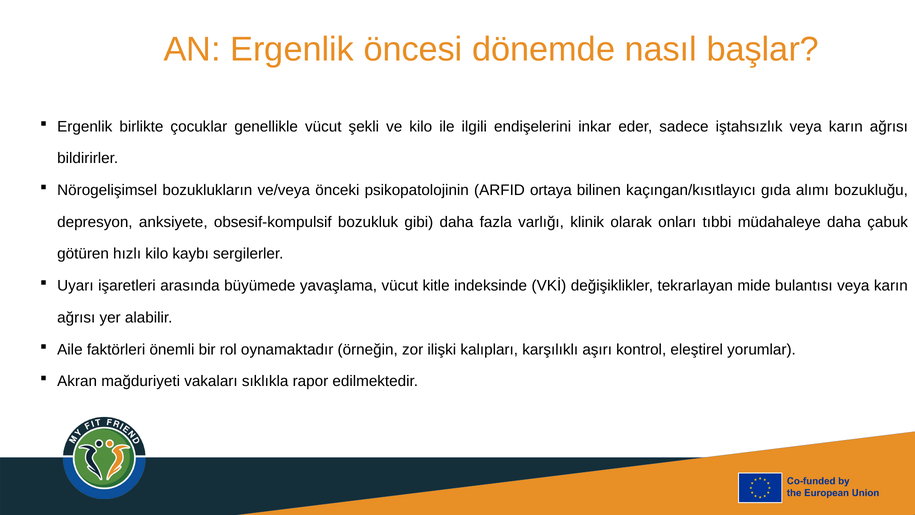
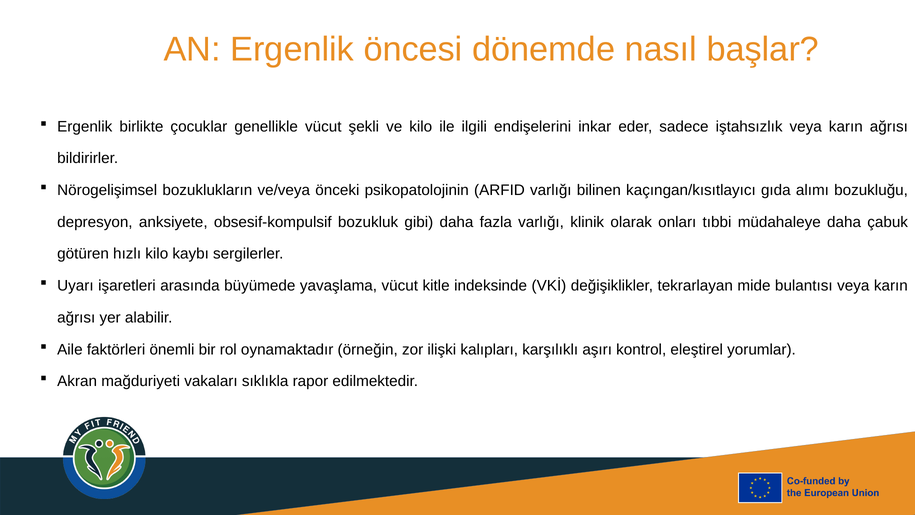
ARFID ortaya: ortaya -> varlığı
